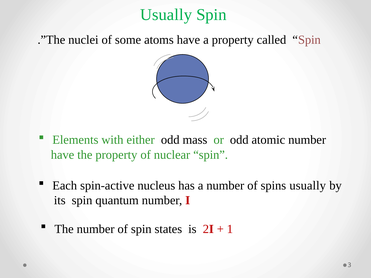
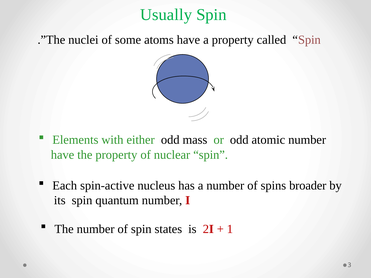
spins usually: usually -> broader
